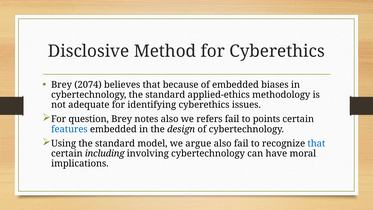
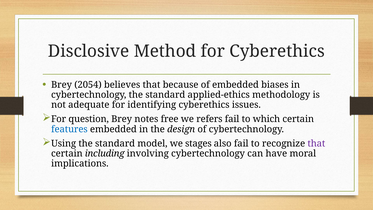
2074: 2074 -> 2054
notes also: also -> free
points: points -> which
argue: argue -> stages
that at (316, 143) colour: blue -> purple
